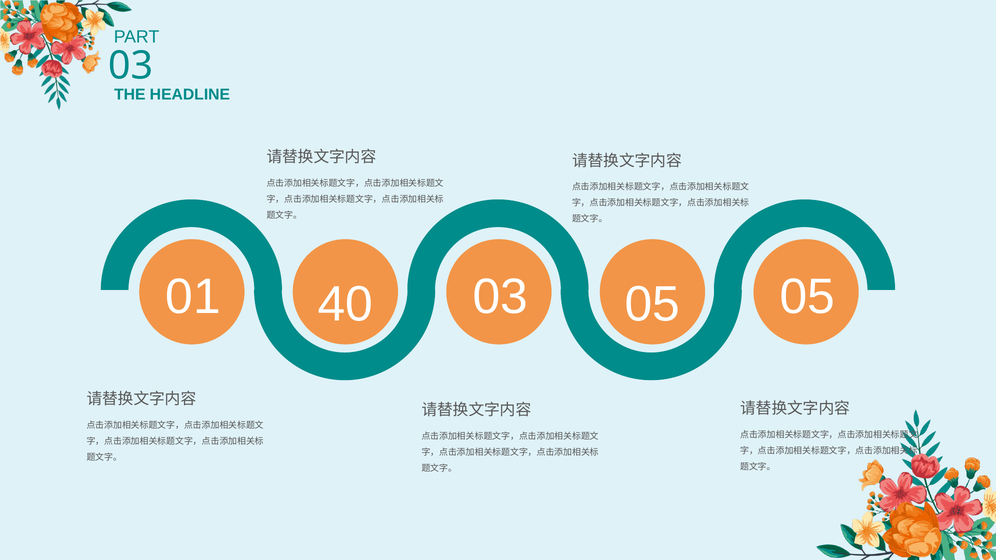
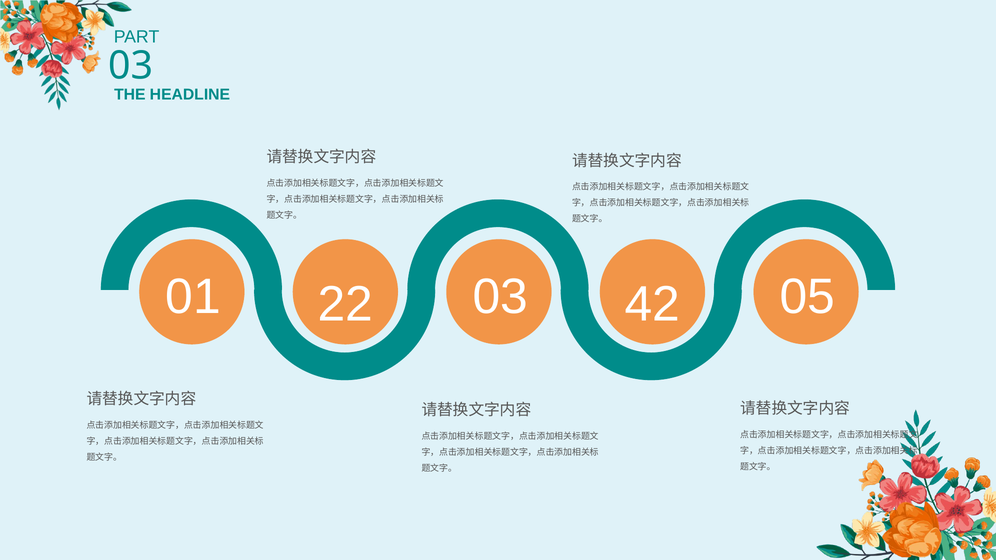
40: 40 -> 22
03 05: 05 -> 42
